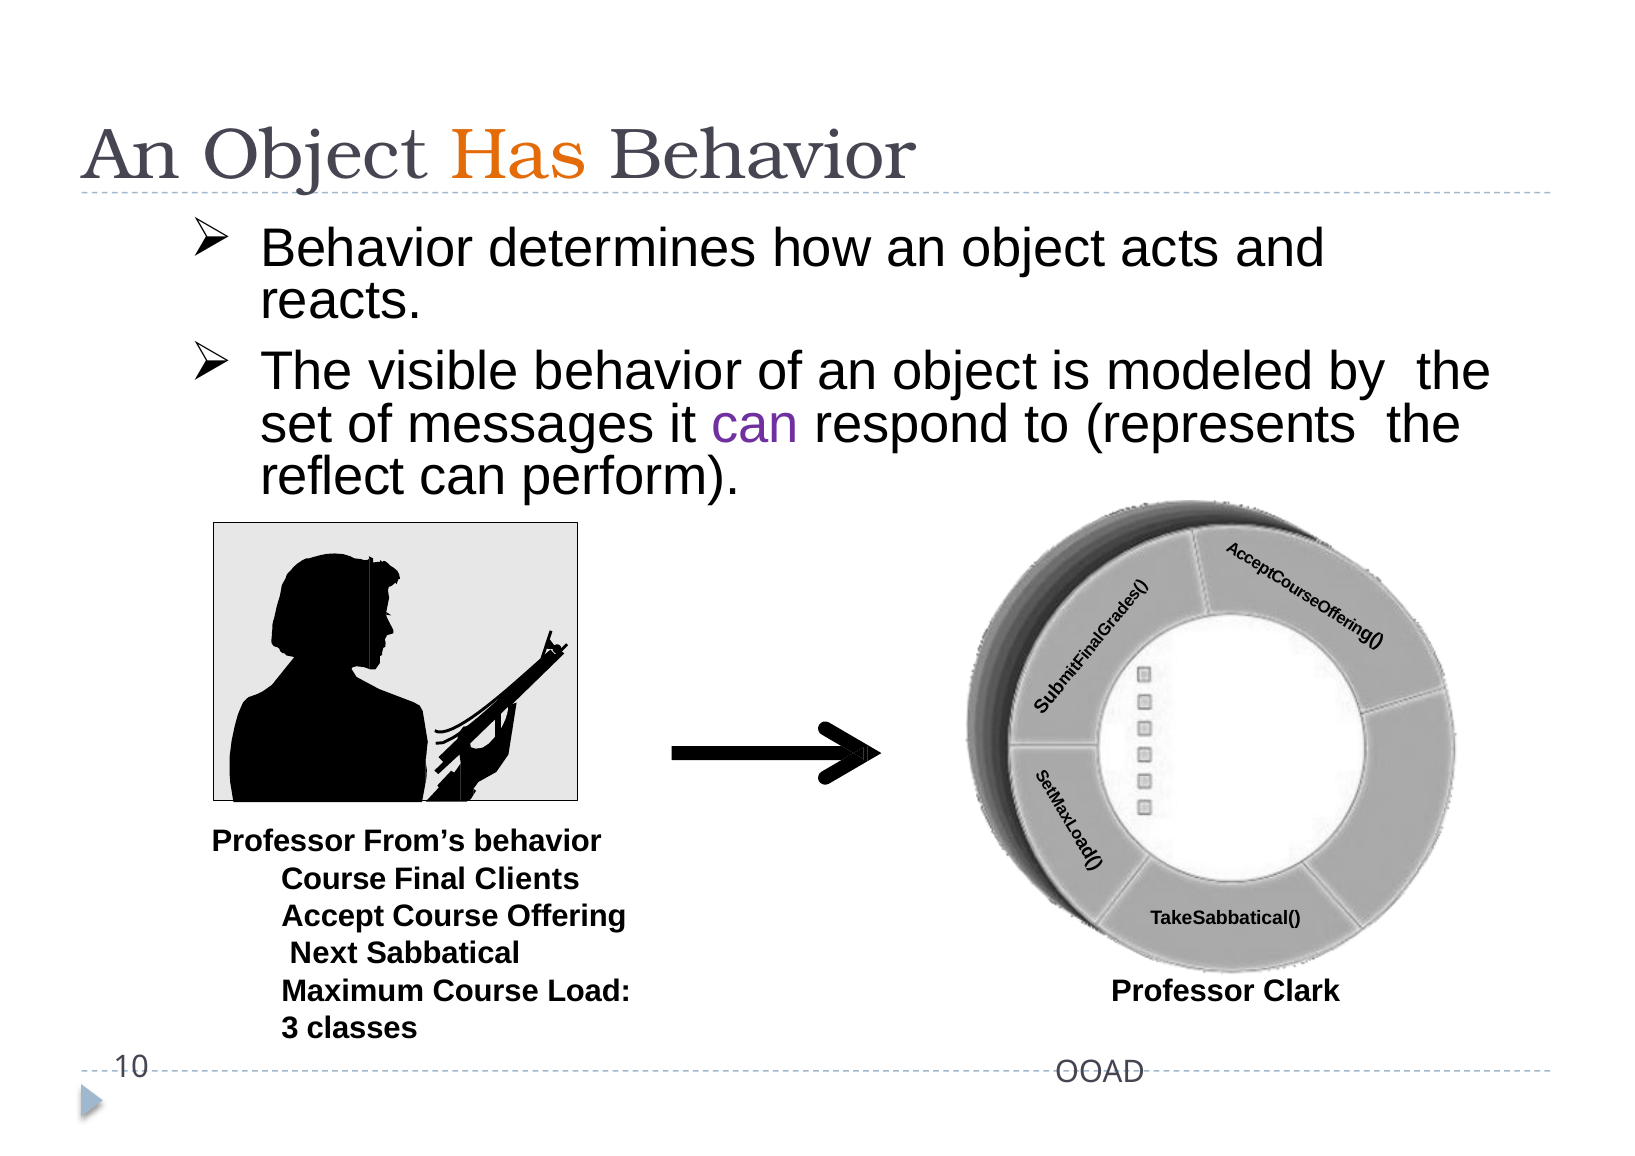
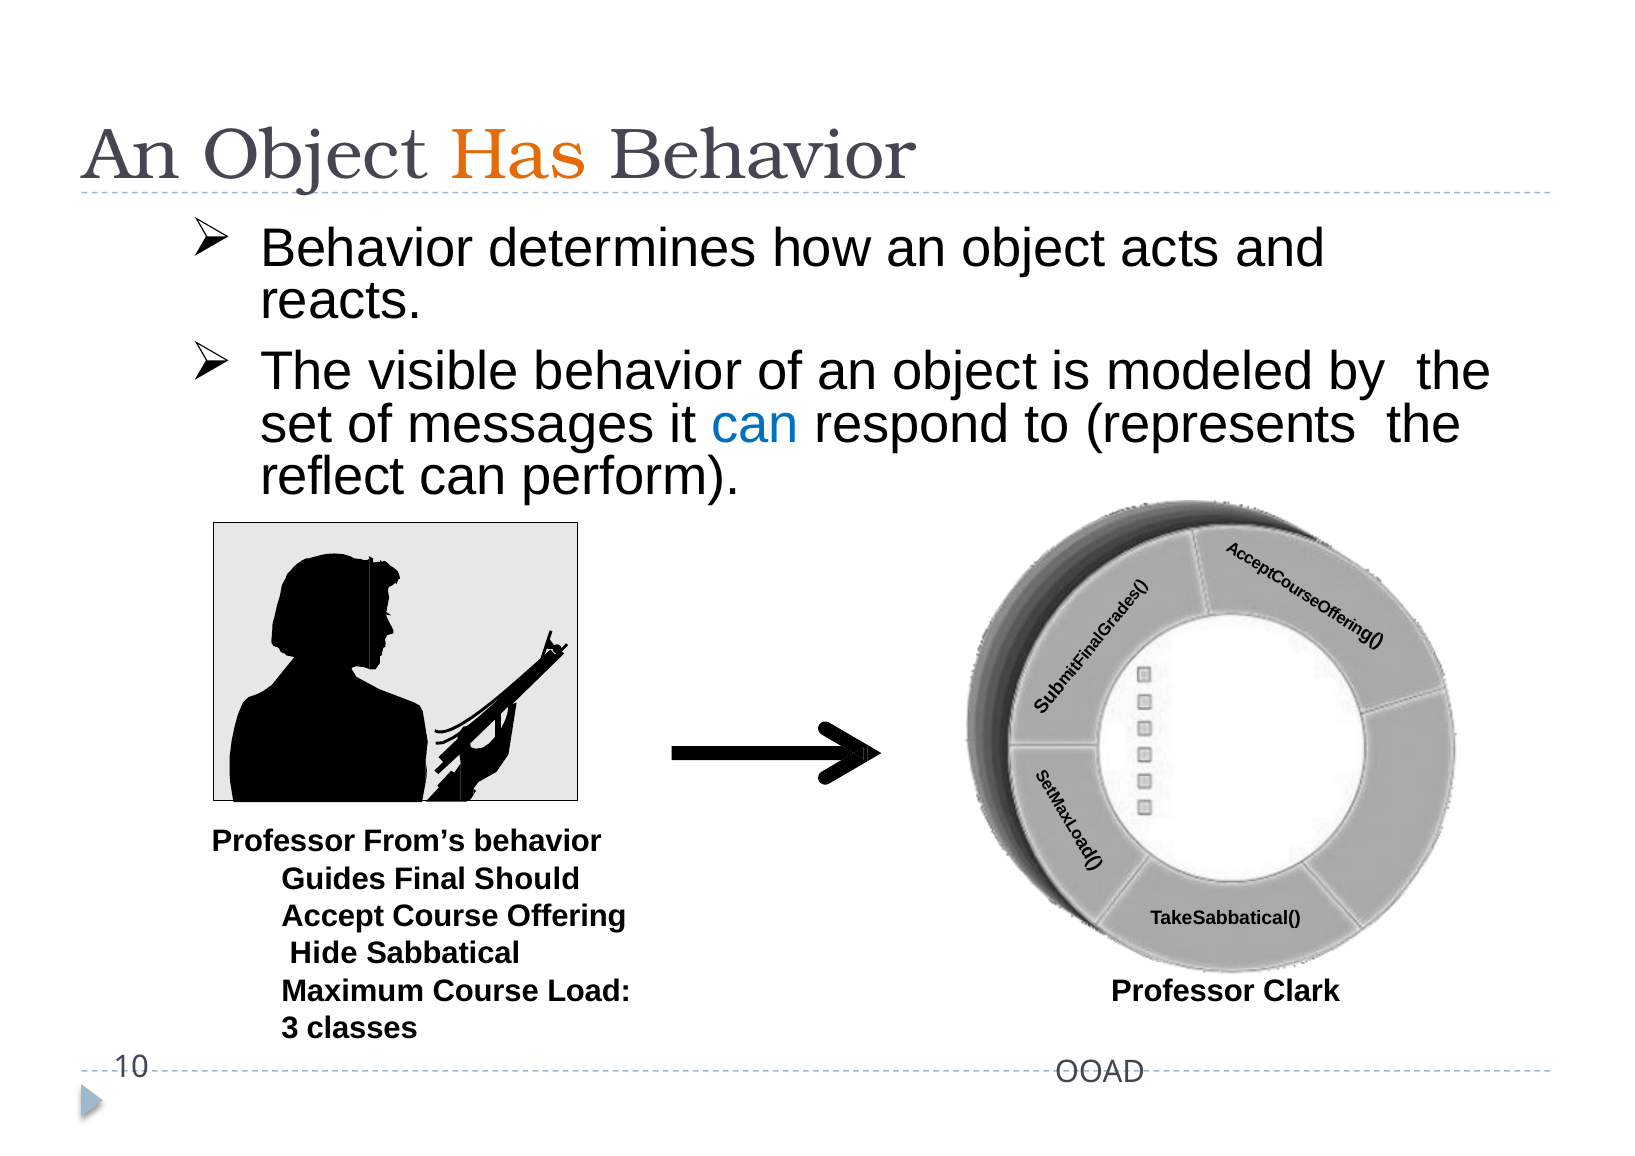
can at (755, 424) colour: purple -> blue
Course at (334, 879): Course -> Guides
Clients: Clients -> Should
Next: Next -> Hide
